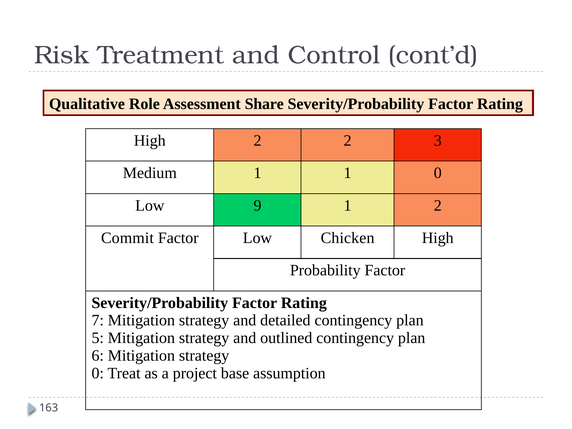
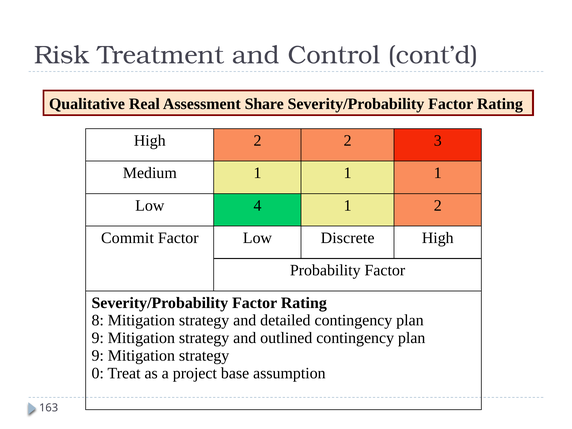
Role: Role -> Real
1 1 0: 0 -> 1
9: 9 -> 4
Chicken: Chicken -> Discrete
7: 7 -> 8
5 at (98, 338): 5 -> 9
6 at (98, 356): 6 -> 9
